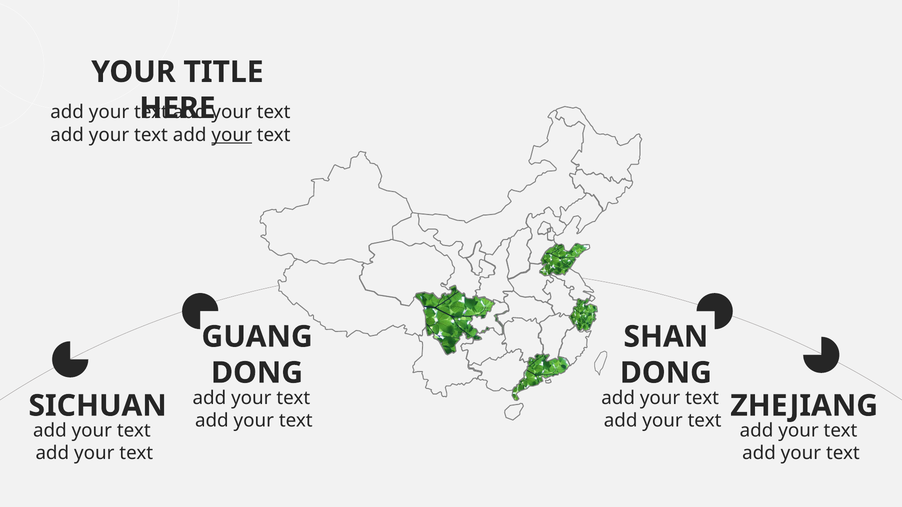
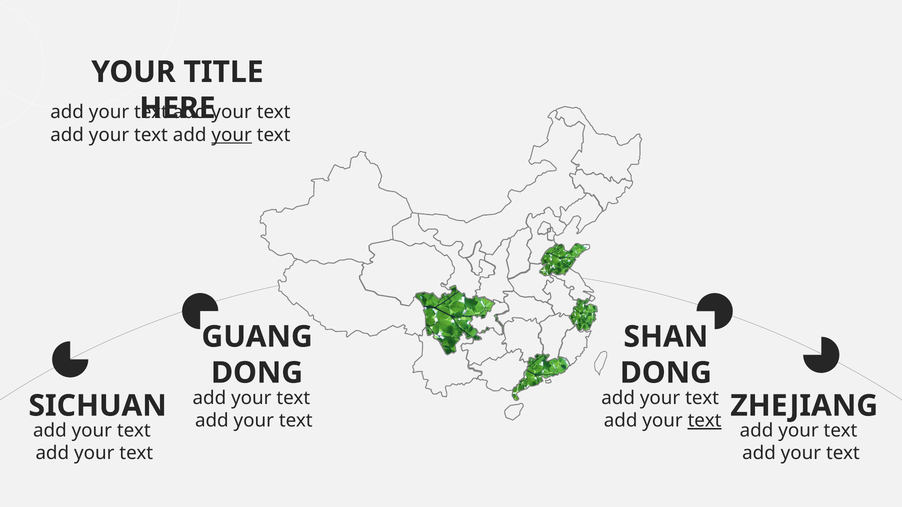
text at (705, 421) underline: none -> present
